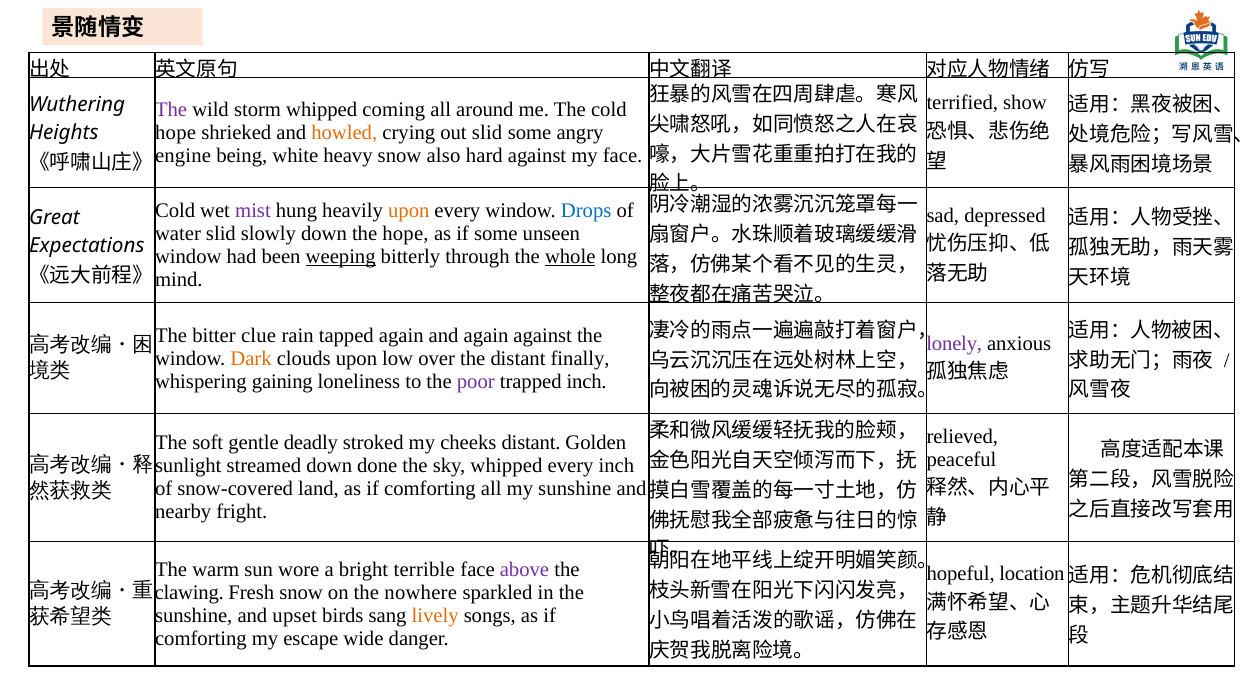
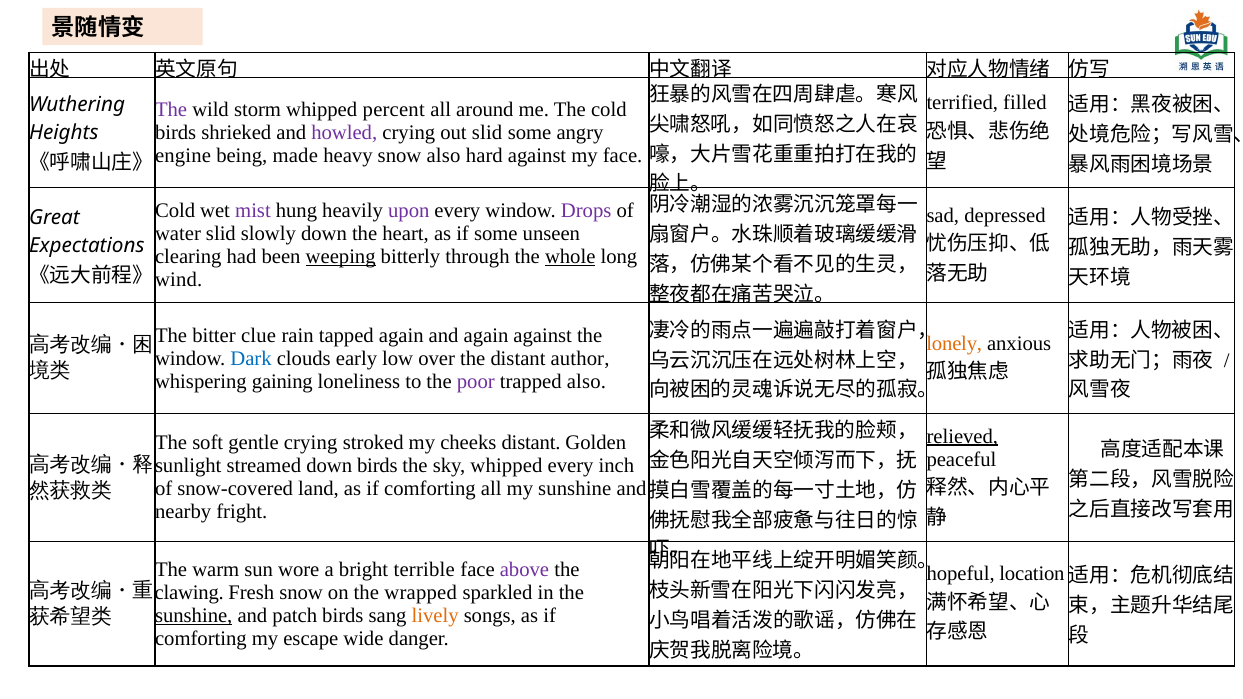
show: show -> filled
coming: coming -> percent
hope at (176, 133): hope -> birds
howled colour: orange -> purple
white: white -> made
upon at (409, 211) colour: orange -> purple
Drops colour: blue -> purple
the hope: hope -> heart
window at (188, 257): window -> clearing
mind: mind -> wind
lonely colour: purple -> orange
Dark colour: orange -> blue
clouds upon: upon -> early
finally: finally -> author
trapped inch: inch -> also
relieved underline: none -> present
gentle deadly: deadly -> crying
down done: done -> birds
nowhere: nowhere -> wrapped
sunshine at (194, 615) underline: none -> present
upset: upset -> patch
